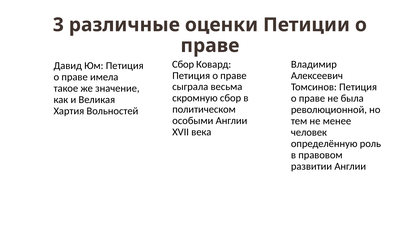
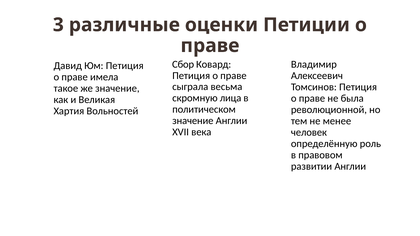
скромную сбор: сбор -> лица
особыми at (193, 121): особыми -> значение
